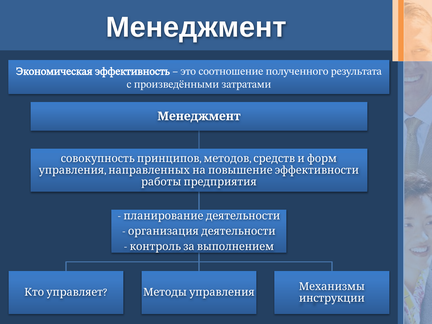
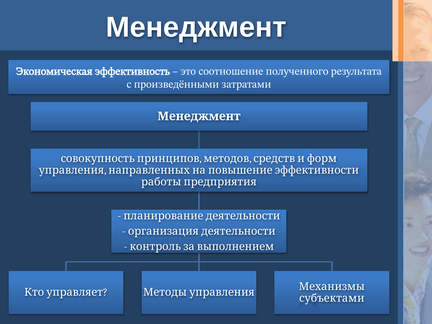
инструкции: инструкции -> субъектами
